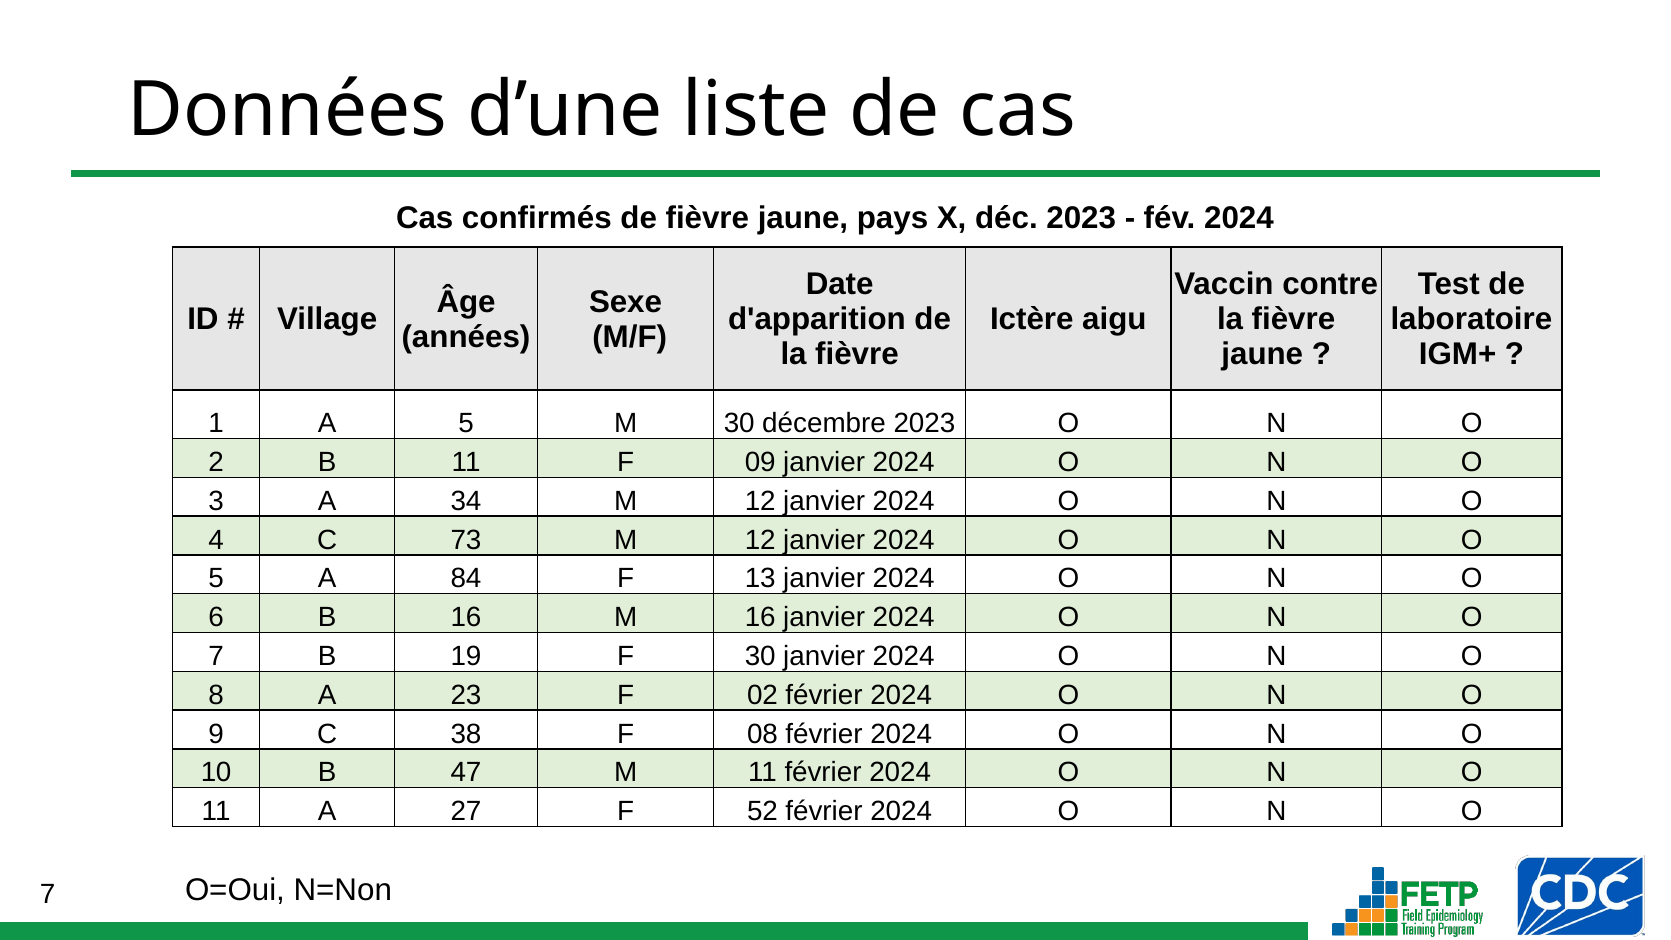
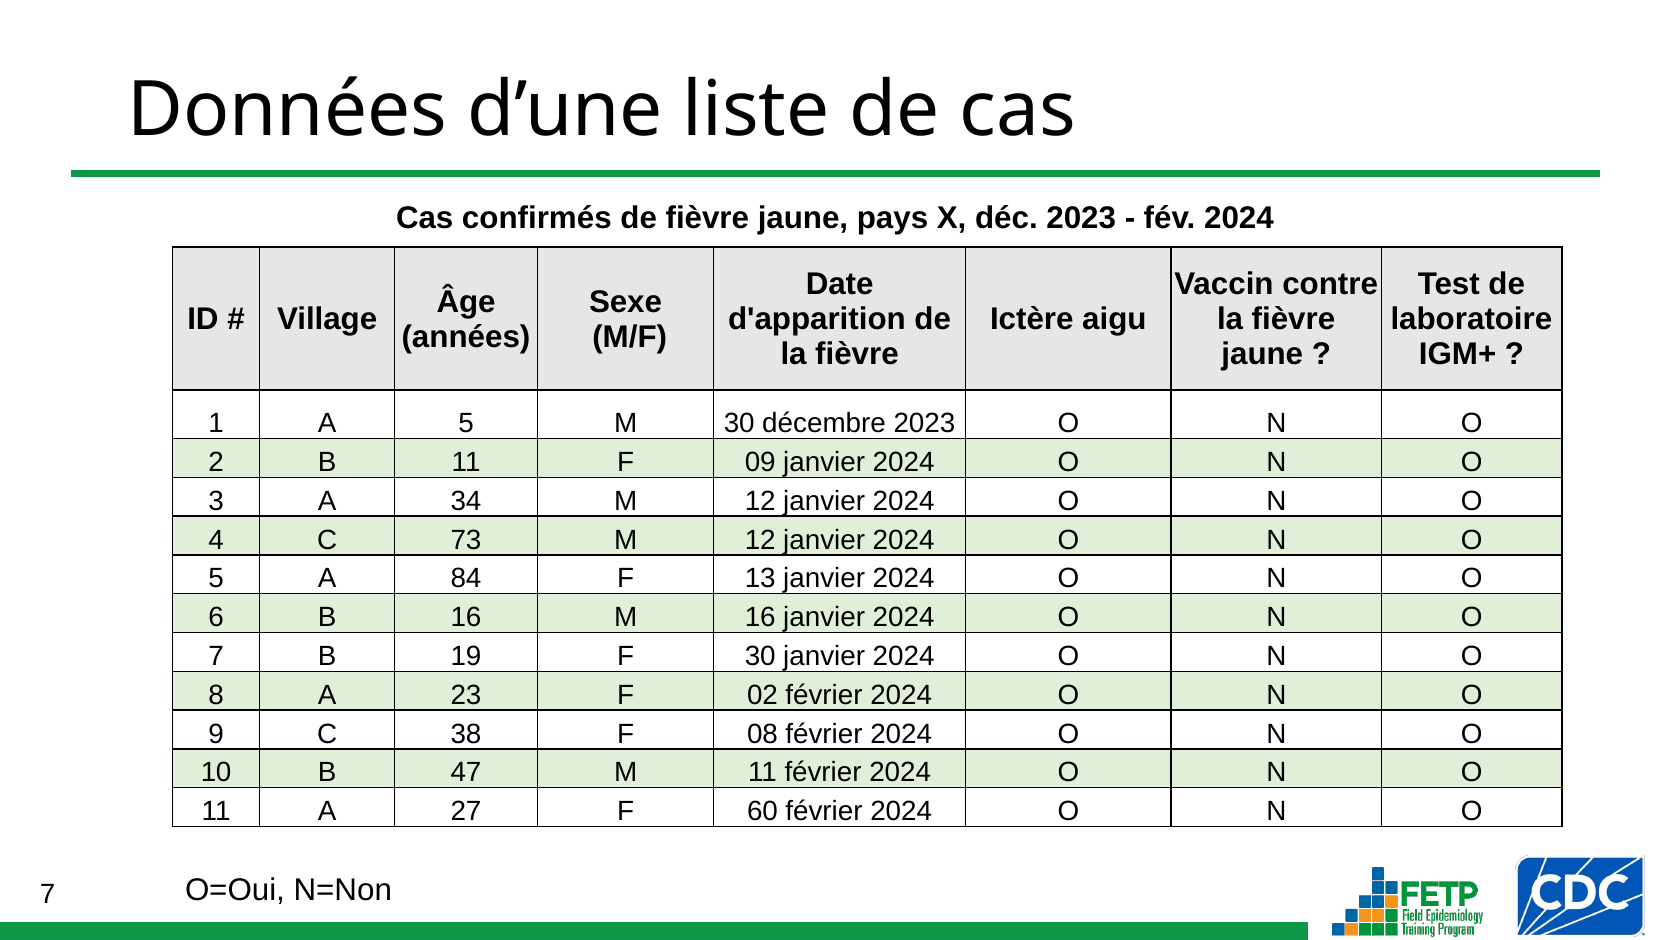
52: 52 -> 60
